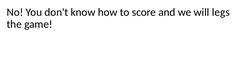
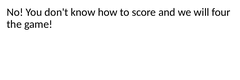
legs: legs -> four
